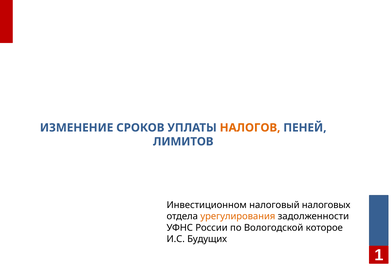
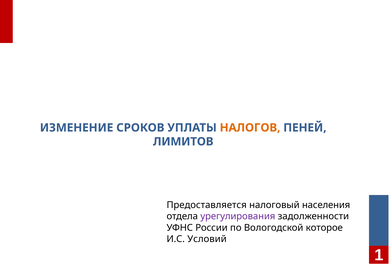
Инвестиционном: Инвестиционном -> Предоставляется
налоговых: налоговых -> населения
урегулирования colour: orange -> purple
Будущих: Будущих -> Условий
